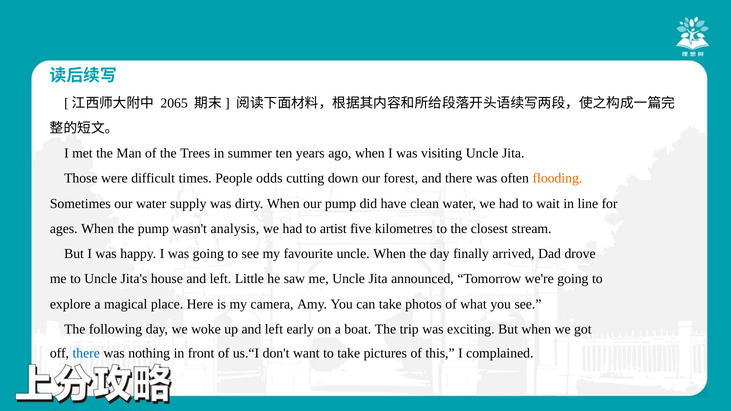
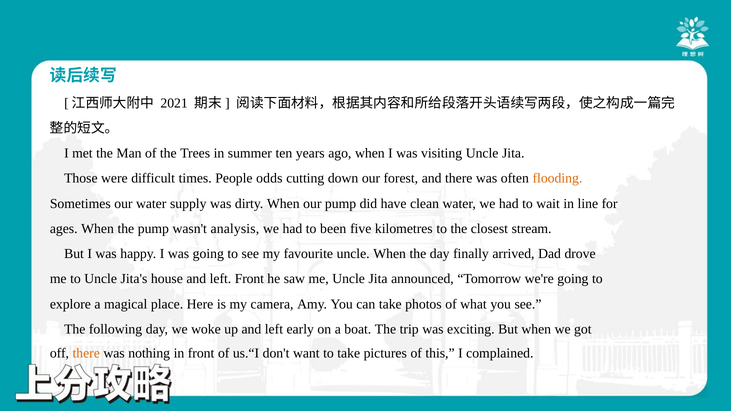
2065: 2065 -> 2021
artist: artist -> been
left Little: Little -> Front
there at (86, 354) colour: blue -> orange
